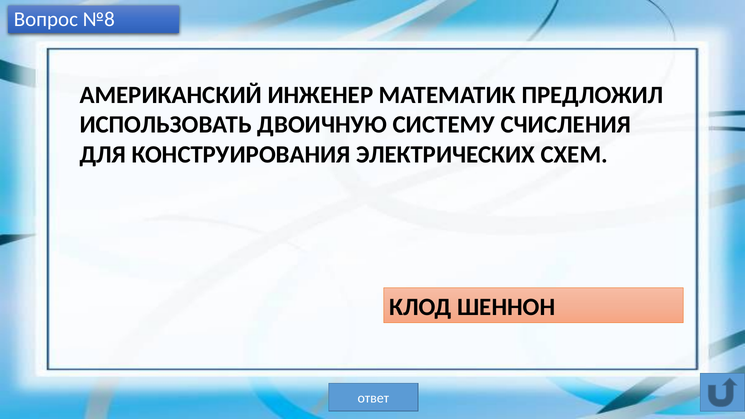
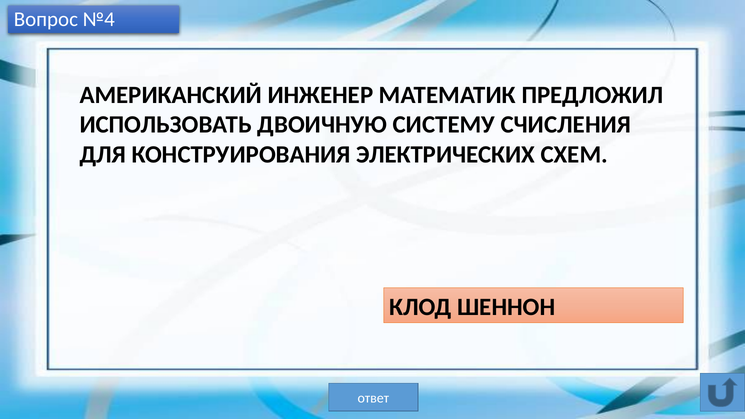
№8: №8 -> №4
